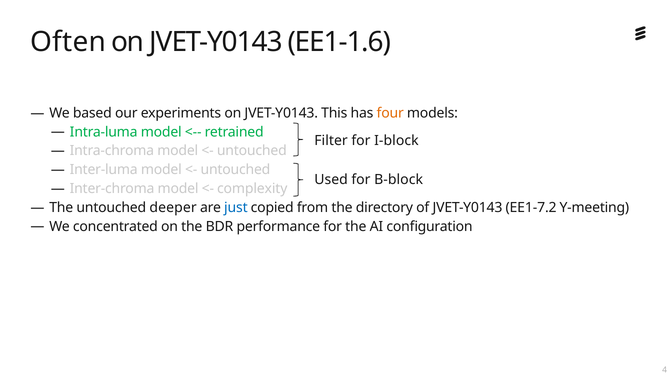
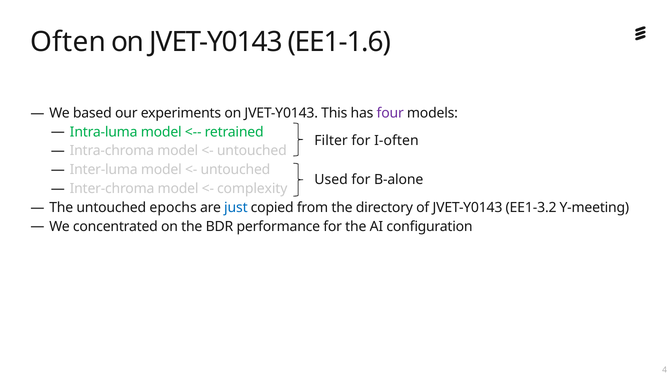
four colour: orange -> purple
I-block: I-block -> I-often
B-block: B-block -> B-alone
deeper: deeper -> epochs
EE1-7.2: EE1-7.2 -> EE1-3.2
